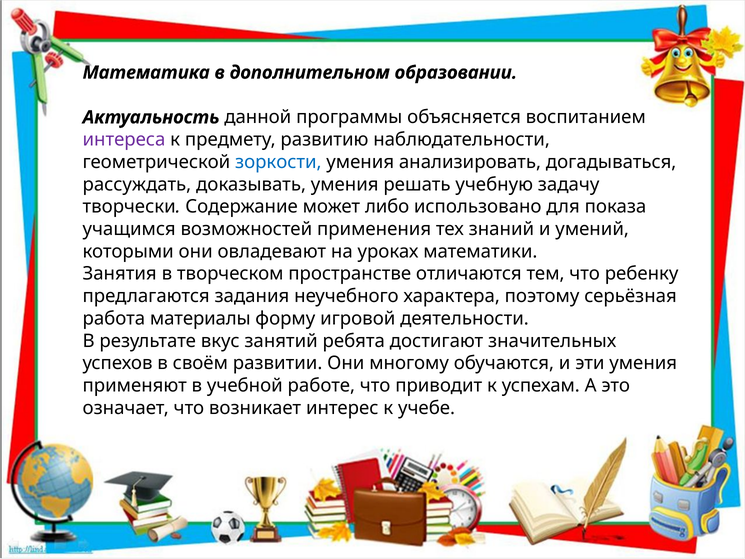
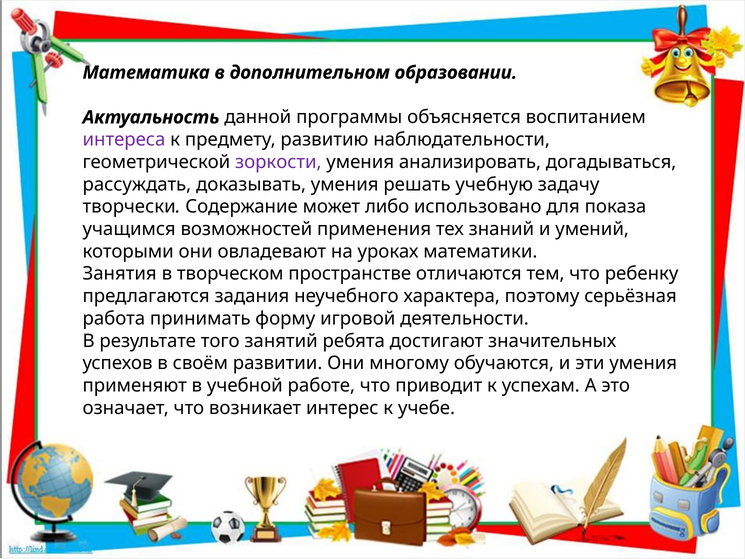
зоркости colour: blue -> purple
материалы: материалы -> принимать
вкус: вкус -> того
